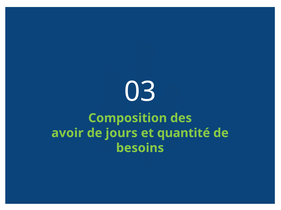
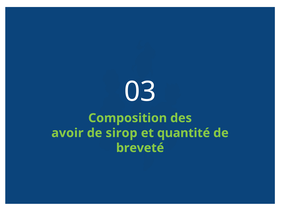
jours: jours -> sirop
besoins: besoins -> breveté
